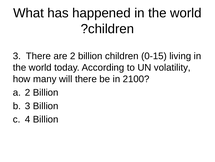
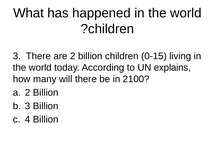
volatility: volatility -> explains
